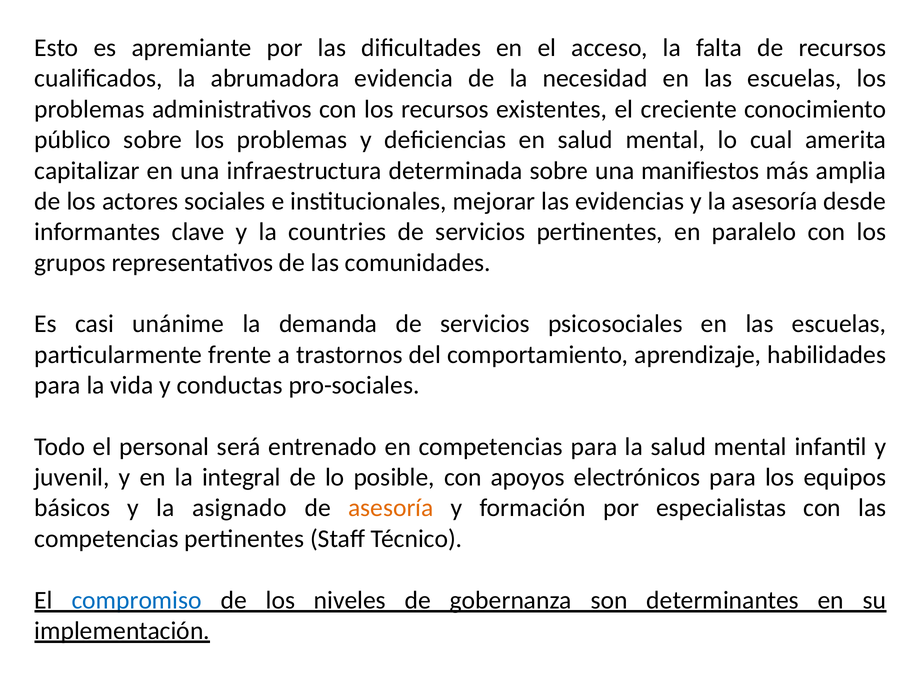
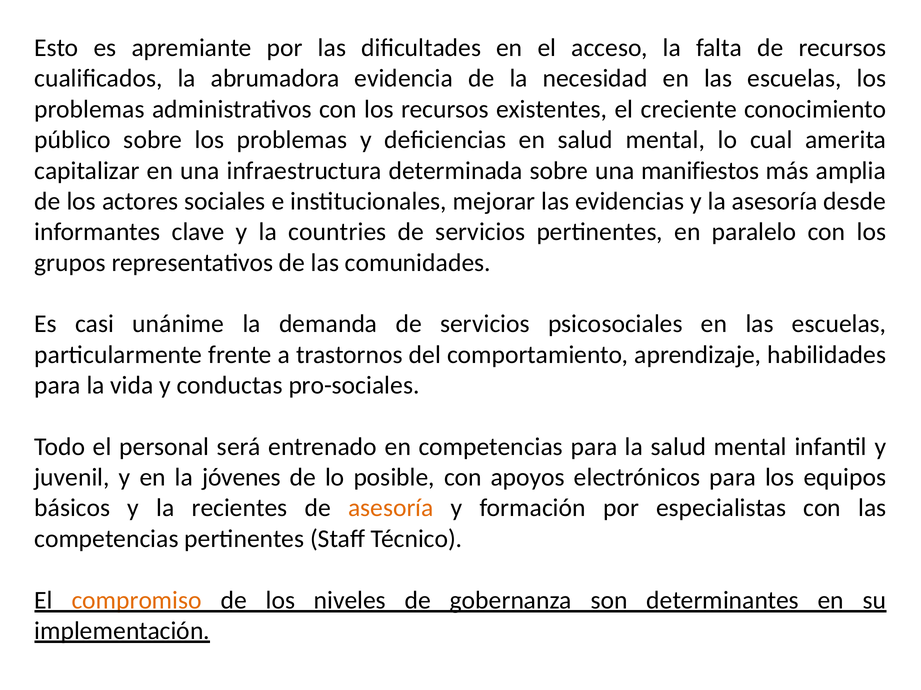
integral: integral -> jóvenes
asignado: asignado -> recientes
compromiso colour: blue -> orange
